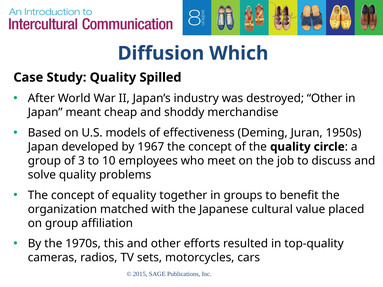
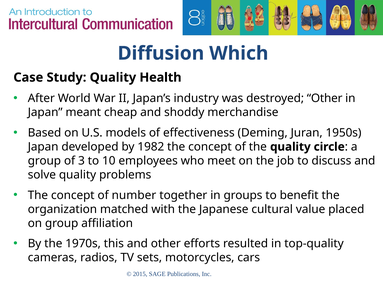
Spilled: Spilled -> Health
1967: 1967 -> 1982
equality: equality -> number
